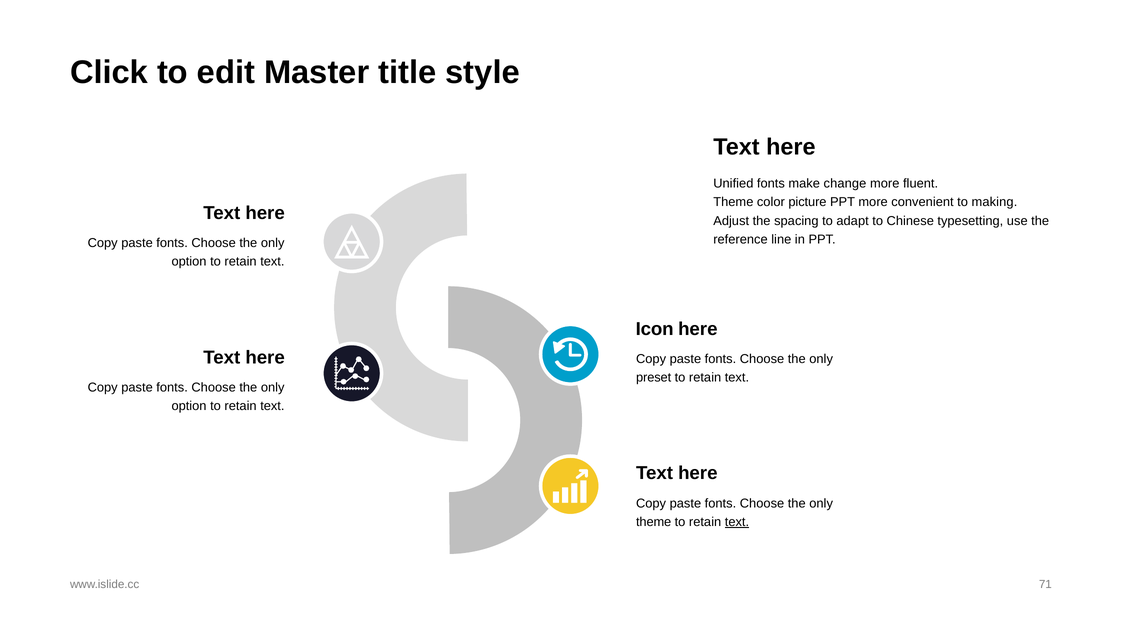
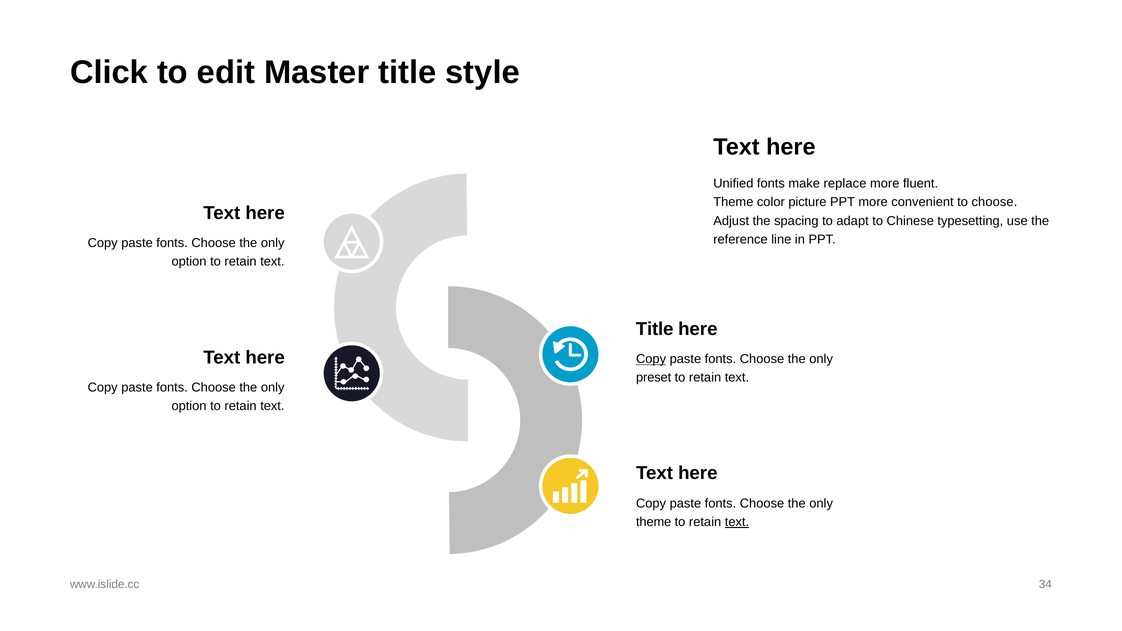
change: change -> replace
to making: making -> choose
Icon at (655, 329): Icon -> Title
Copy at (651, 359) underline: none -> present
71: 71 -> 34
